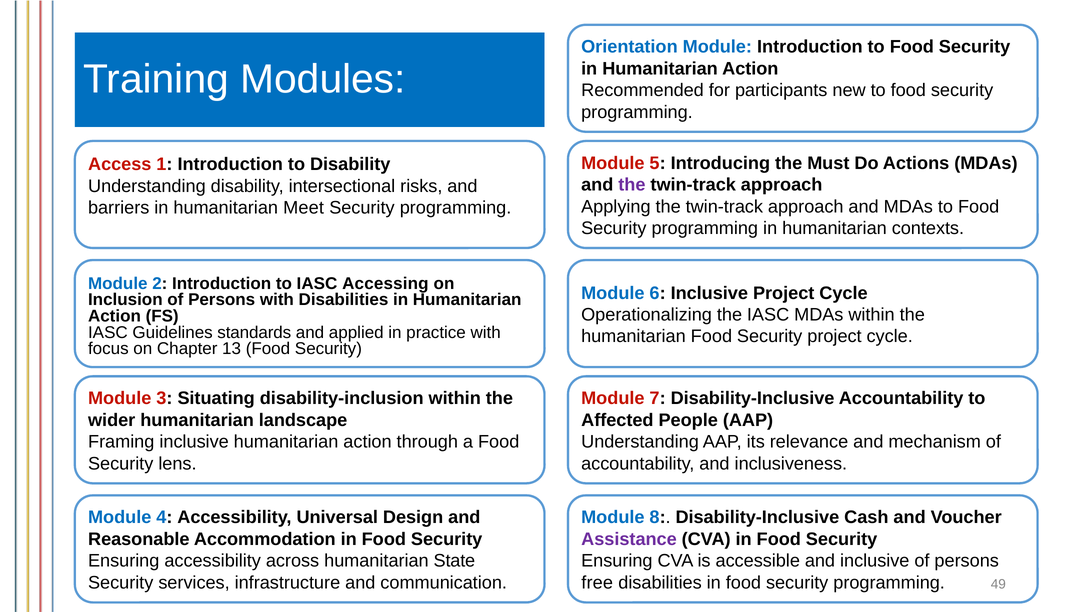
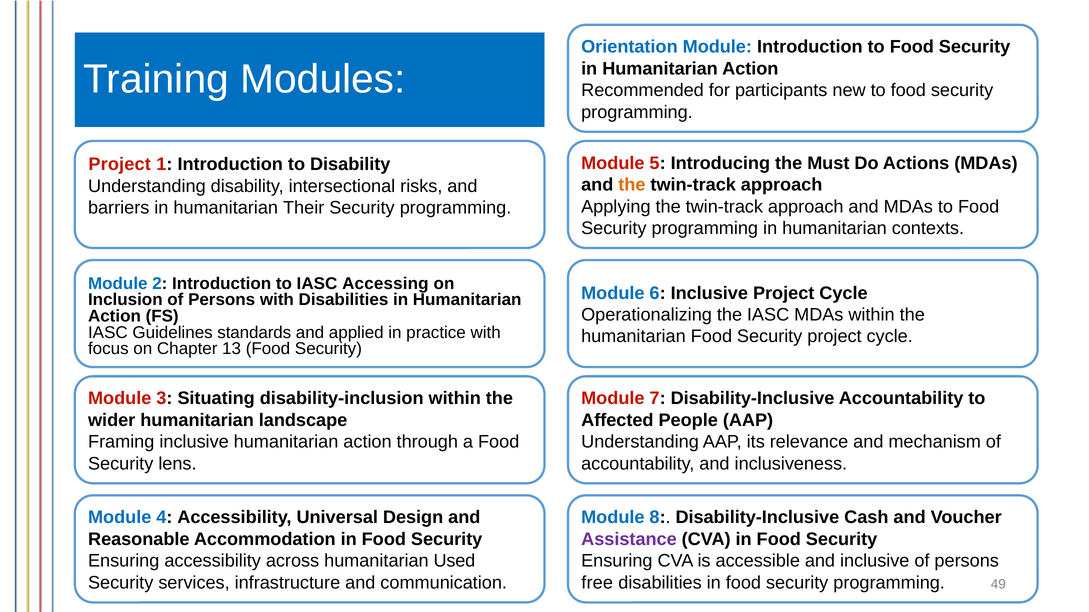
Access at (120, 165): Access -> Project
the at (632, 185) colour: purple -> orange
Meet: Meet -> Their
State: State -> Used
